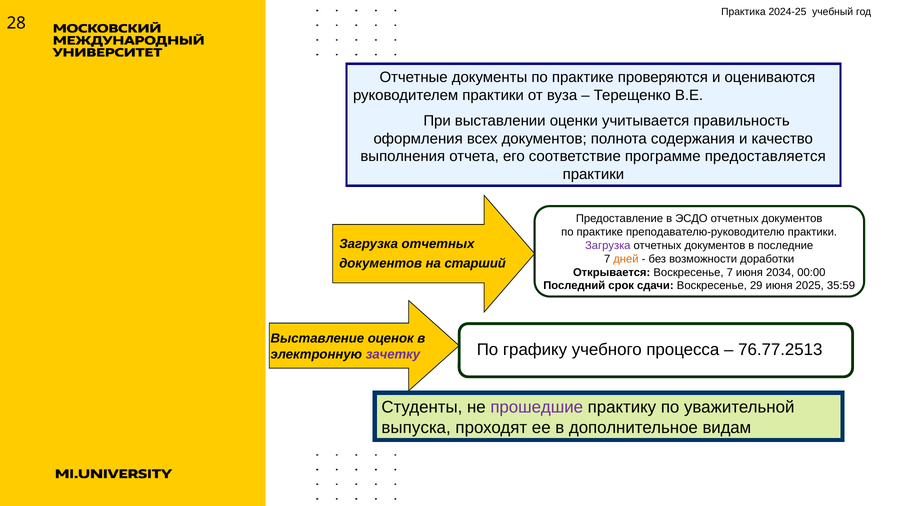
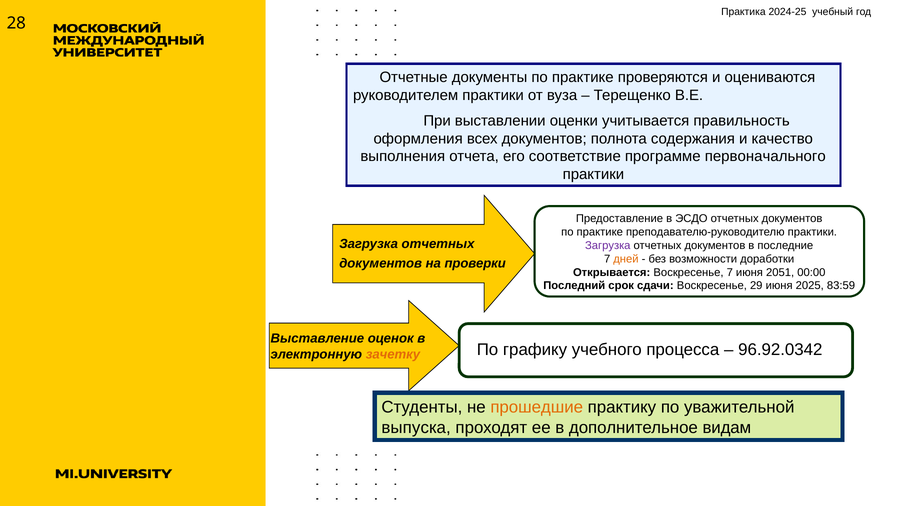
предоставляется: предоставляется -> первоначального
старший: старший -> проверки
2034: 2034 -> 2051
35:59: 35:59 -> 83:59
76.77.2513: 76.77.2513 -> 96.92.0342
зачетку colour: purple -> orange
прошедшие colour: purple -> orange
